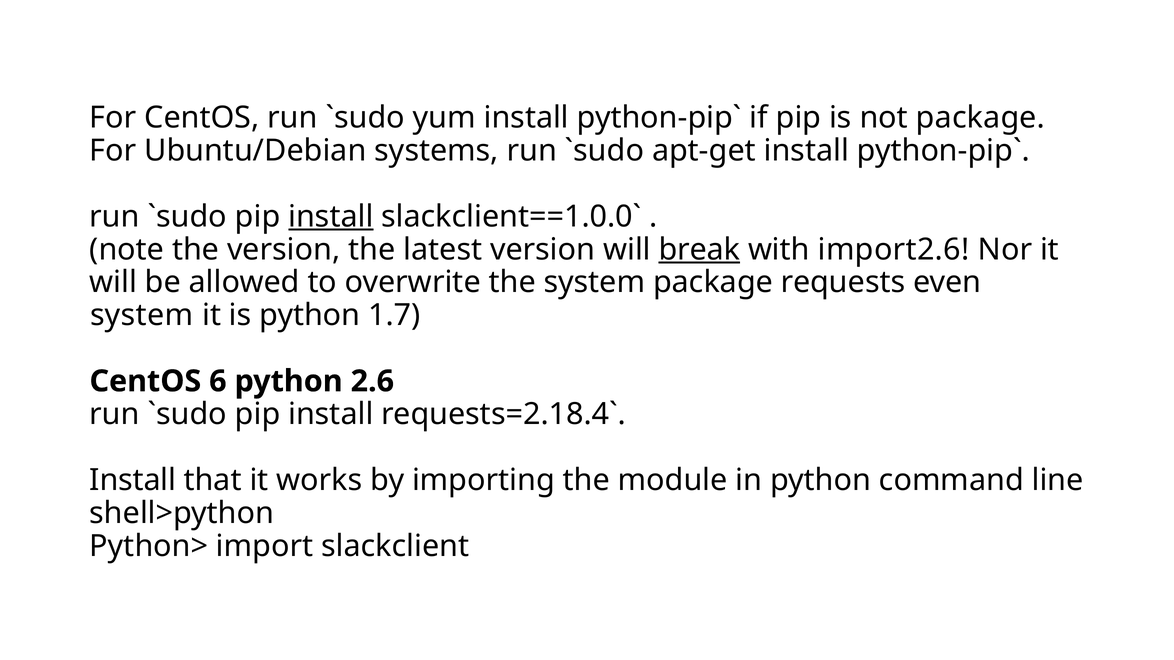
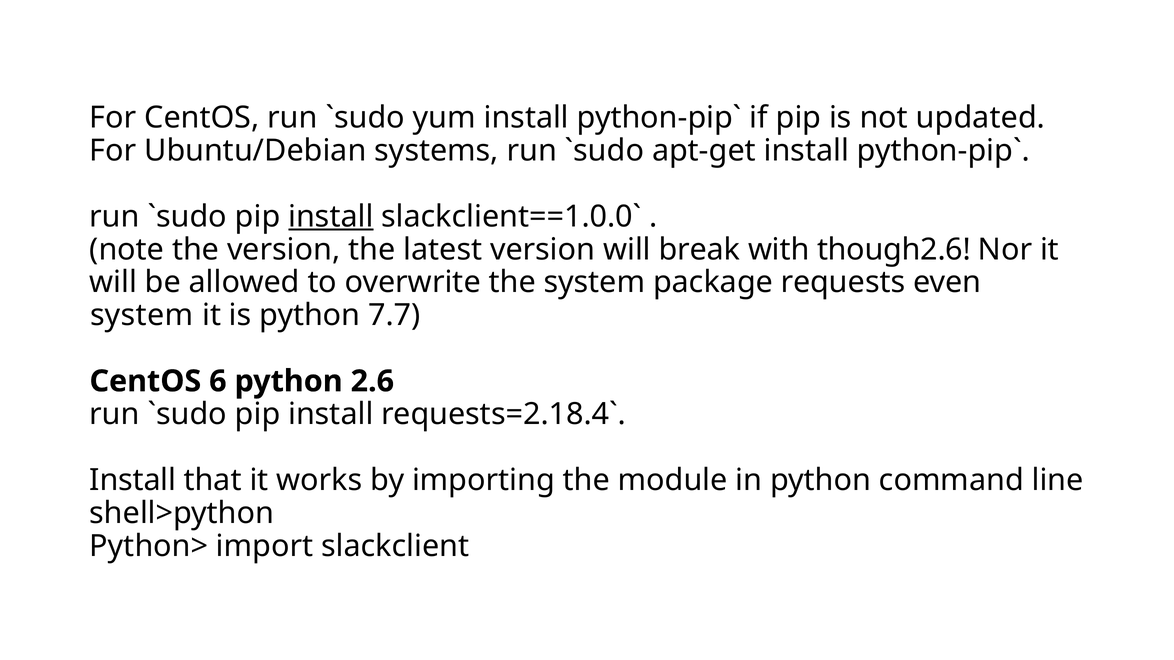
not package: package -> updated
break underline: present -> none
import2.6: import2.6 -> though2.6
1.7: 1.7 -> 7.7
